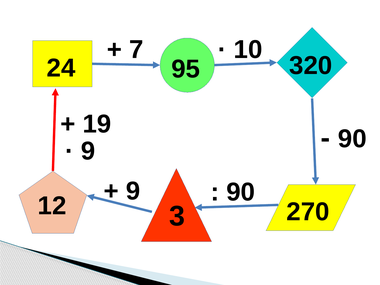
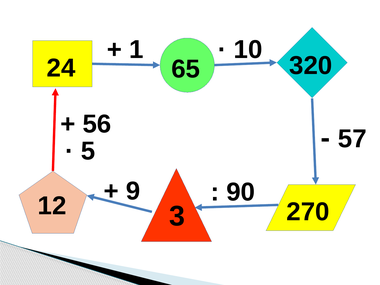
7: 7 -> 1
95: 95 -> 65
19: 19 -> 56
90 at (352, 139): 90 -> 57
9 at (88, 151): 9 -> 5
